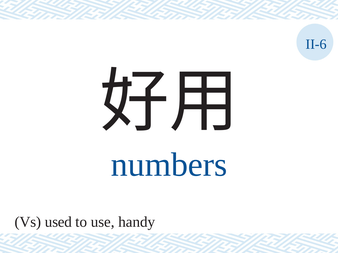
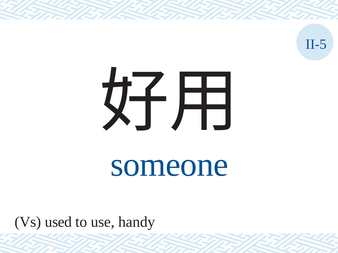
II-6: II-6 -> II-5
numbers: numbers -> someone
